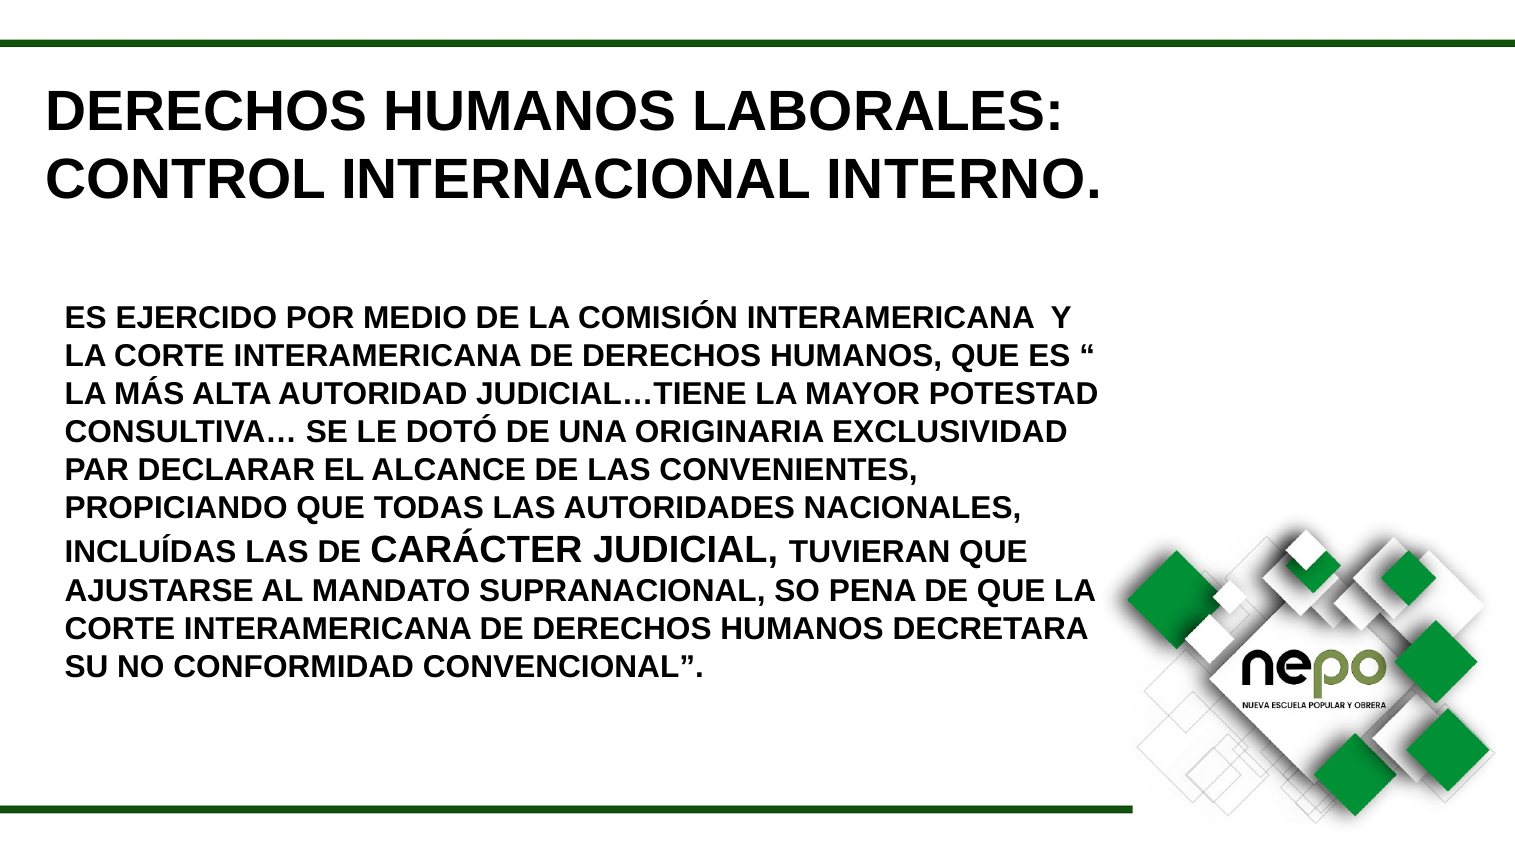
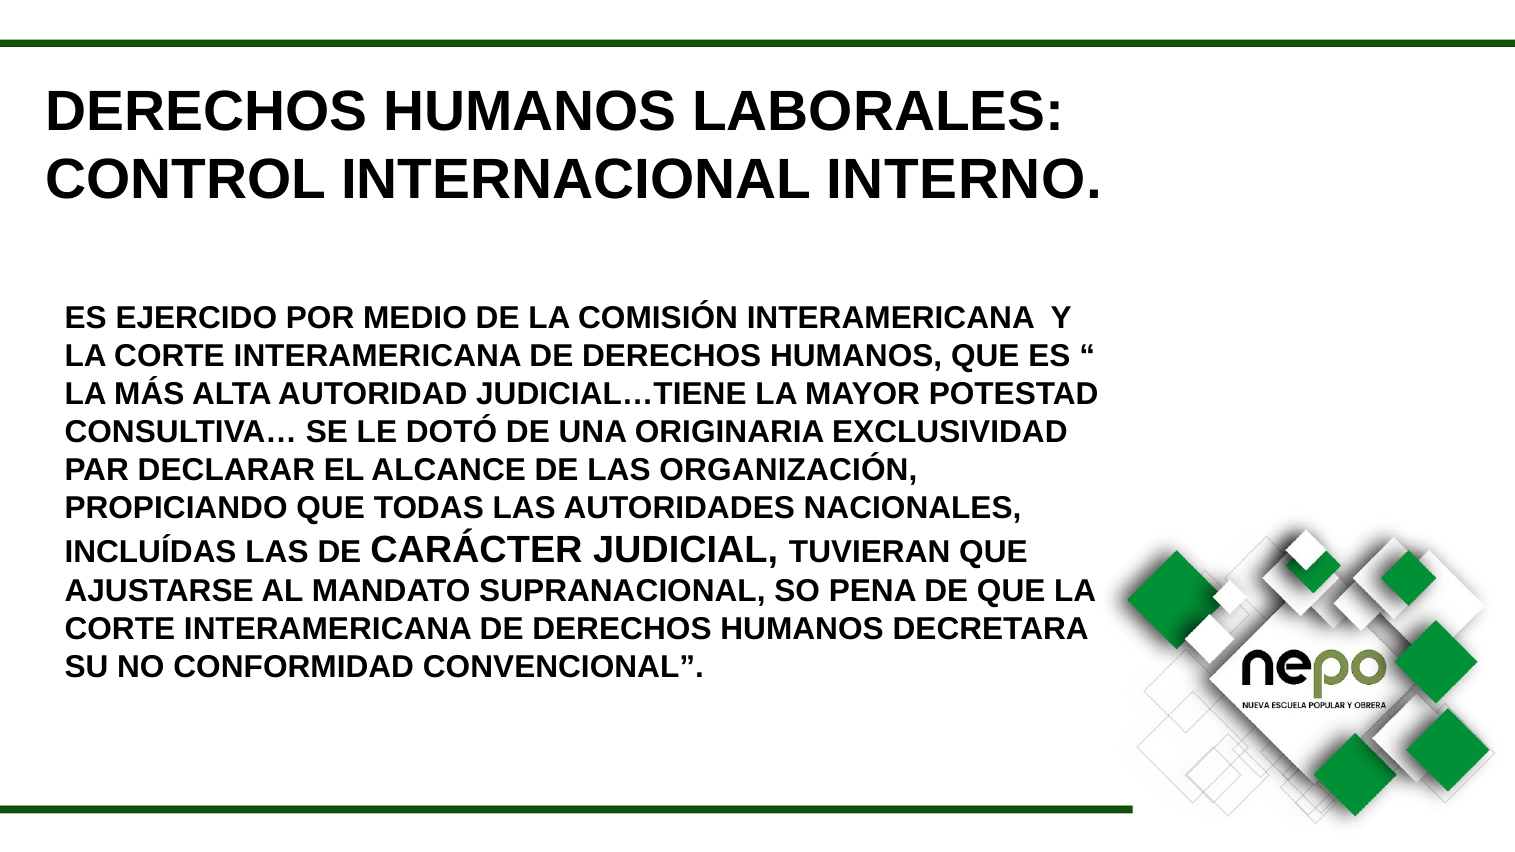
CONVENIENTES: CONVENIENTES -> ORGANIZACIÓN
